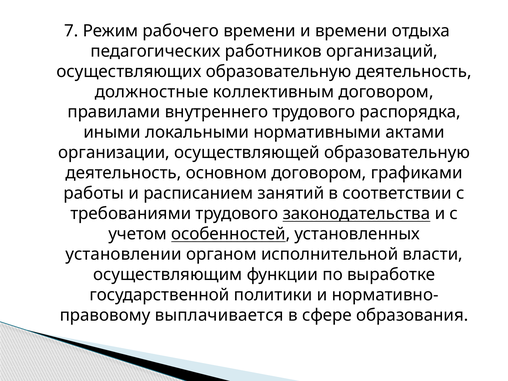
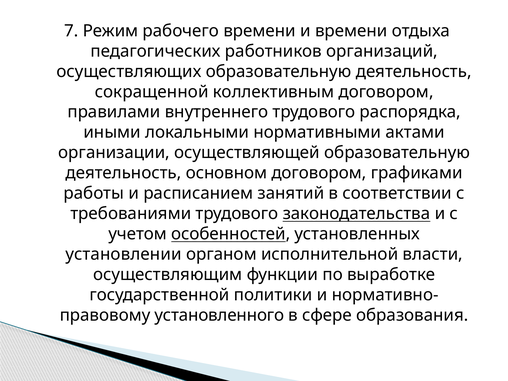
должностные: должностные -> сокращенной
выплачивается: выплачивается -> установленного
